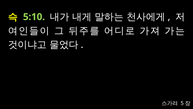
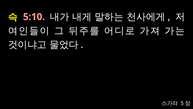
5:10 colour: light green -> pink
